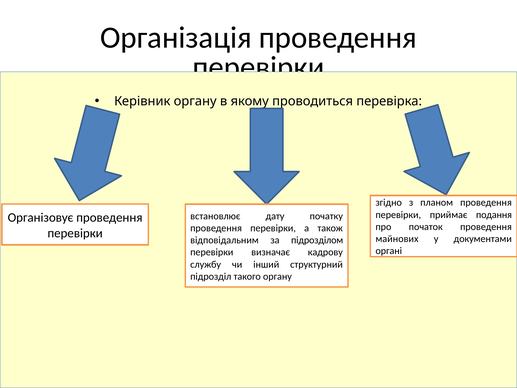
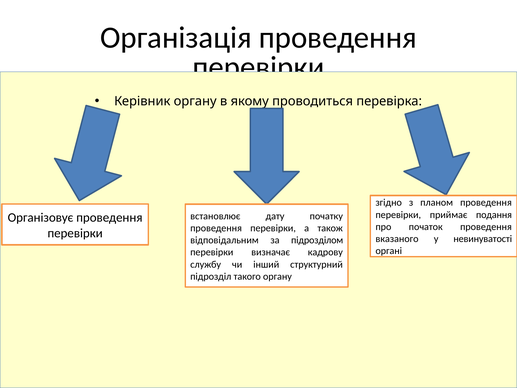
майнових: майнових -> вказаного
документами: документами -> невинуватості
